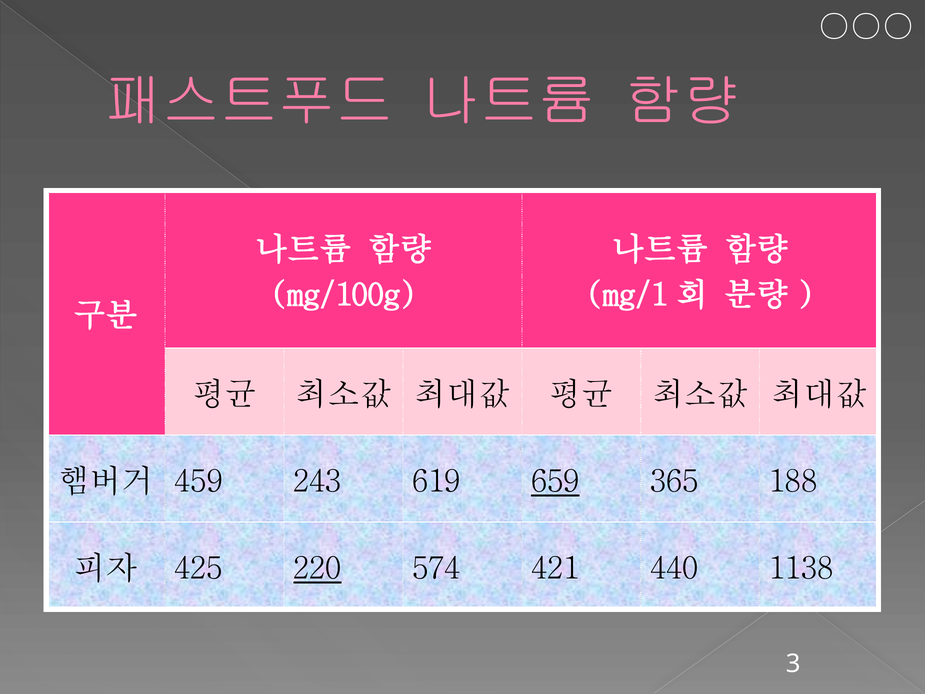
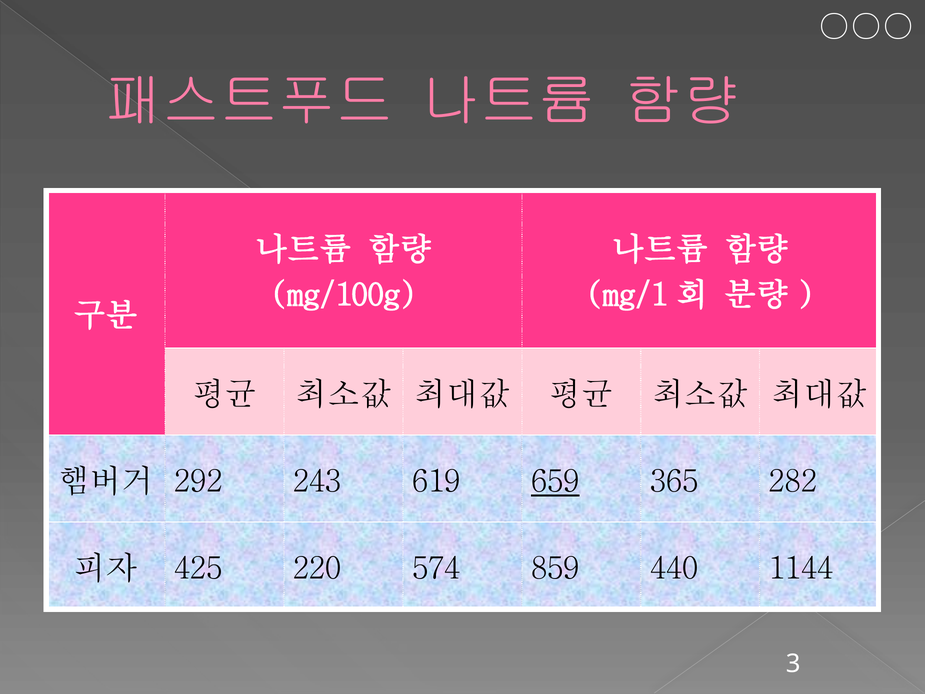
459: 459 -> 292
188: 188 -> 282
220 underline: present -> none
421: 421 -> 859
1138: 1138 -> 1144
